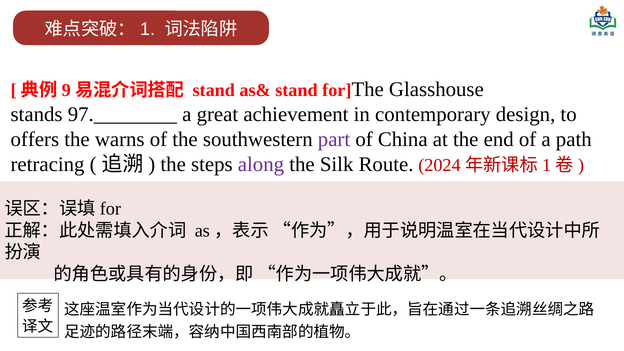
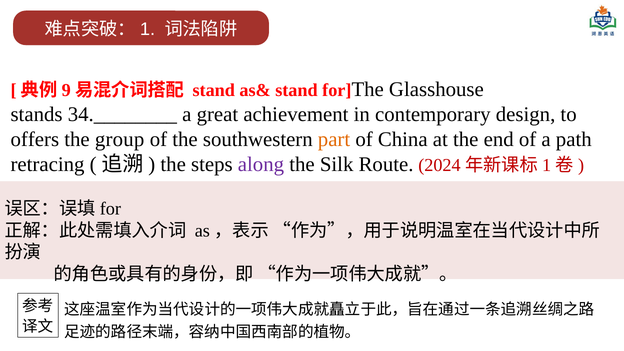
97.________: 97.________ -> 34.________
warns: warns -> group
part colour: purple -> orange
